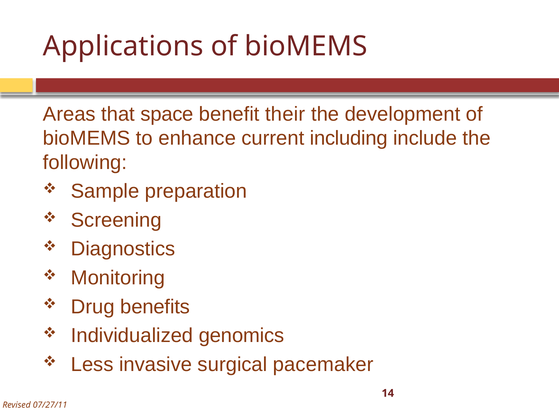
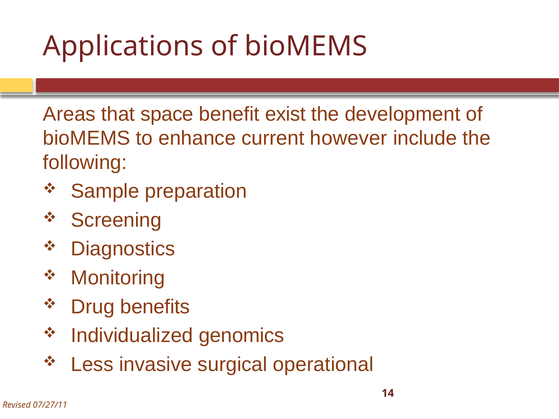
their: their -> exist
including: including -> however
pacemaker: pacemaker -> operational
